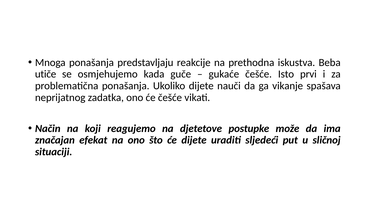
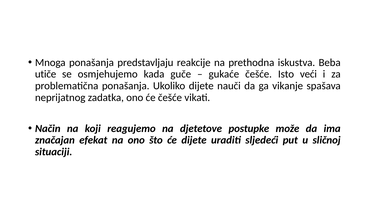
prvi: prvi -> veći
